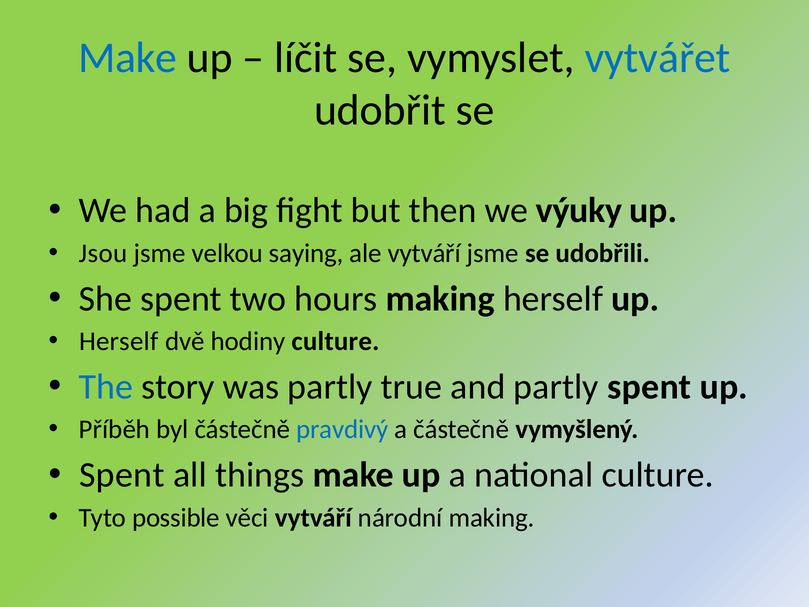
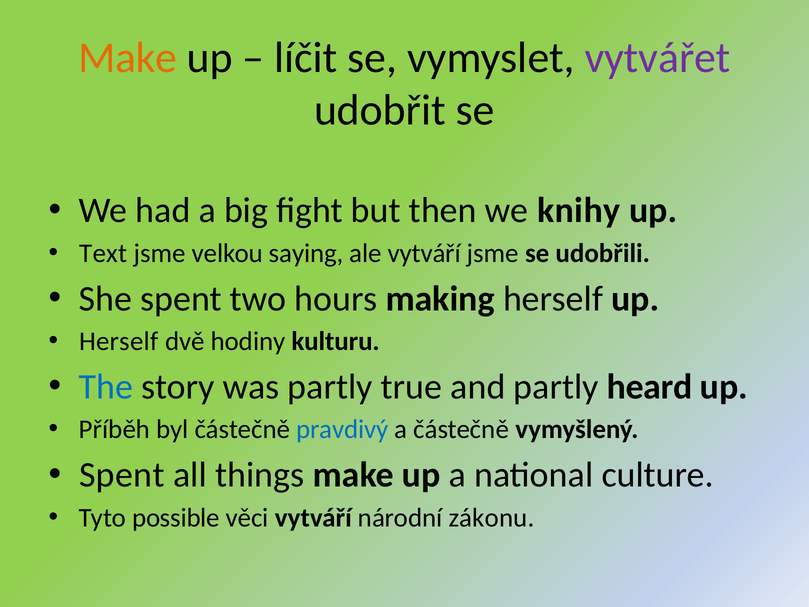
Make at (128, 58) colour: blue -> orange
vytvářet colour: blue -> purple
výuky: výuky -> knihy
Jsou: Jsou -> Text
hodiny culture: culture -> kulturu
partly spent: spent -> heard
národní making: making -> zákonu
